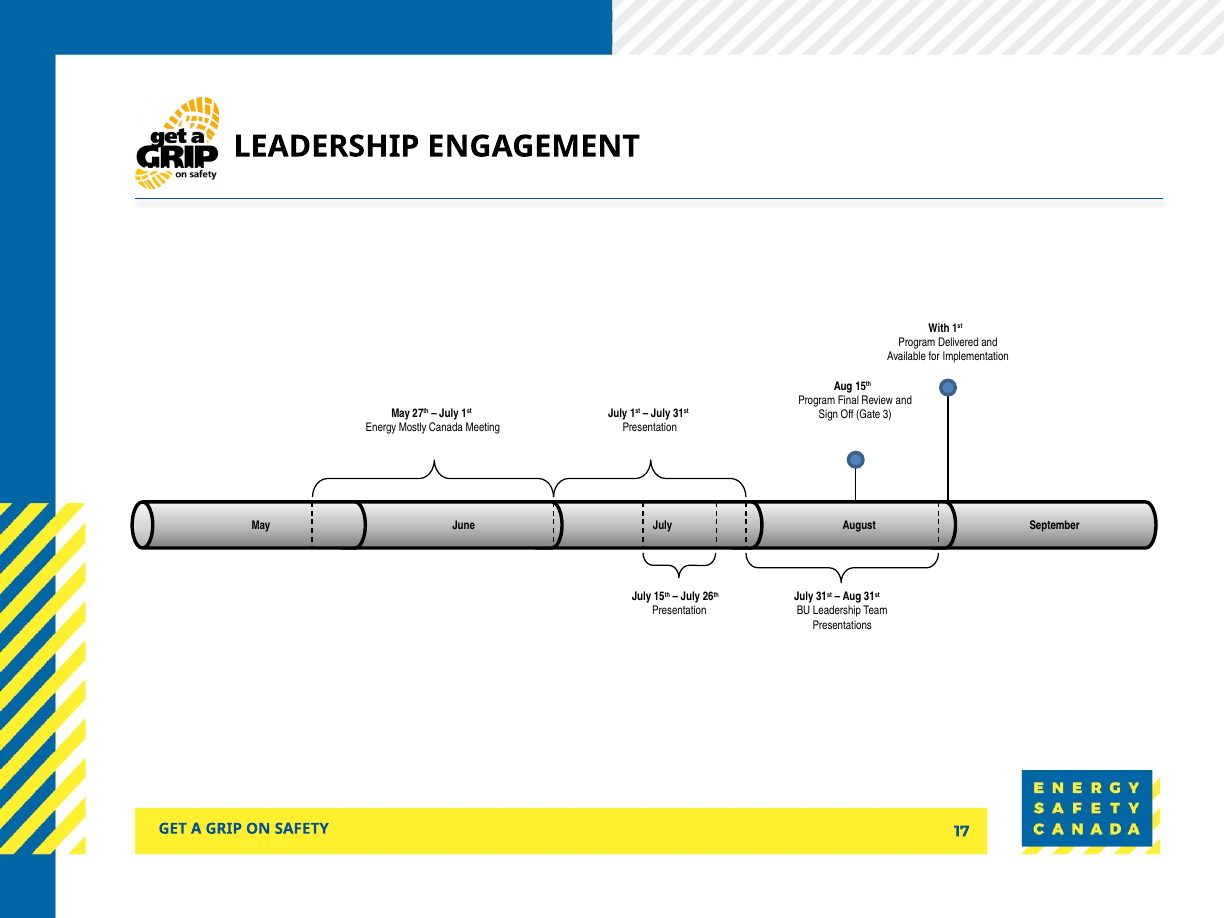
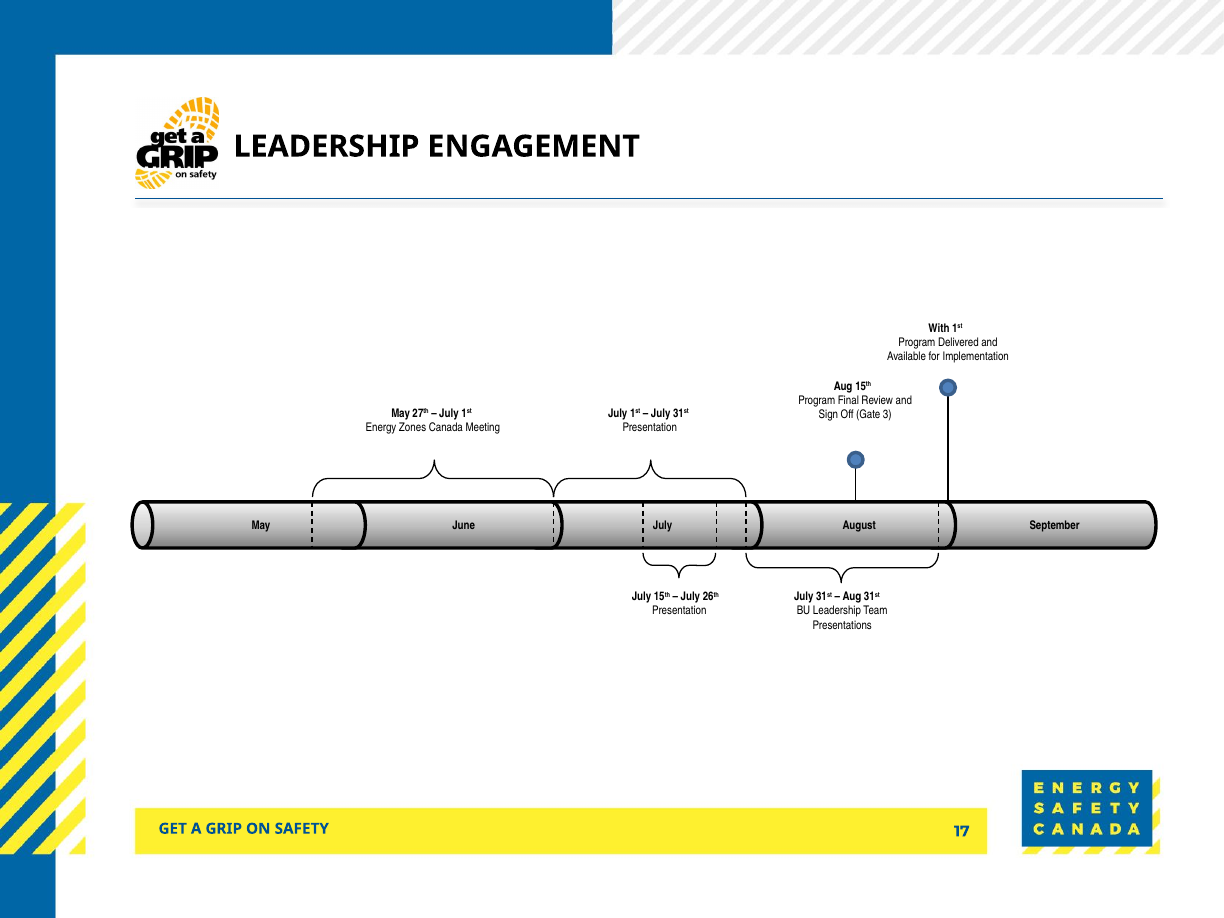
Mostly: Mostly -> Zones
